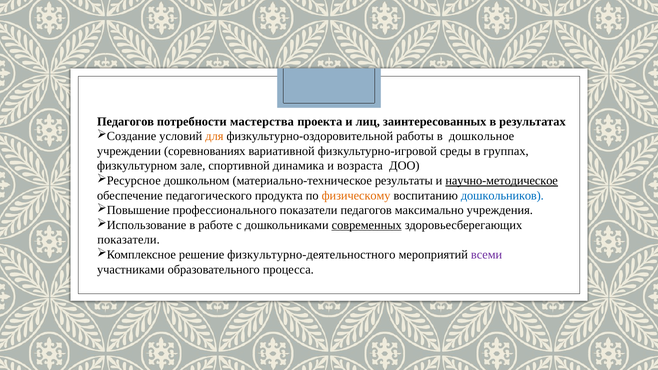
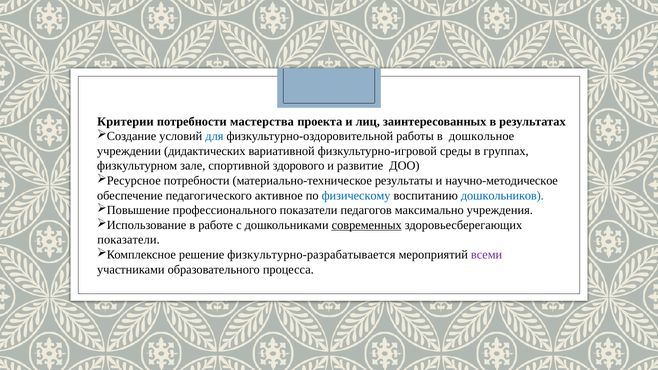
Педагогов at (126, 121): Педагогов -> Критерии
для colour: orange -> blue
соревнованиях: соревнованиях -> дидактических
динамика: динамика -> здорового
возраста: возраста -> развитие
дошкольном at (197, 181): дошкольном -> потребности
научно-методическое underline: present -> none
продукта: продукта -> активное
физическому colour: orange -> blue
физкультурно-деятельностного: физкультурно-деятельностного -> физкультурно-разрабатывается
